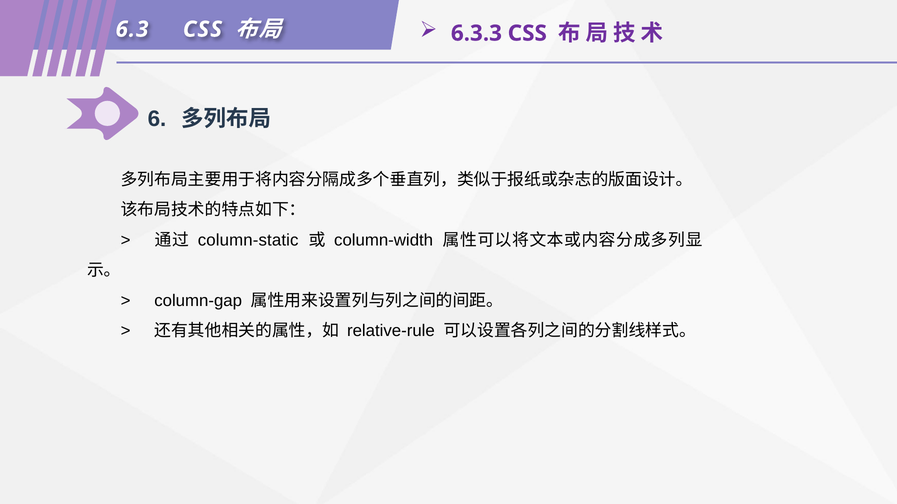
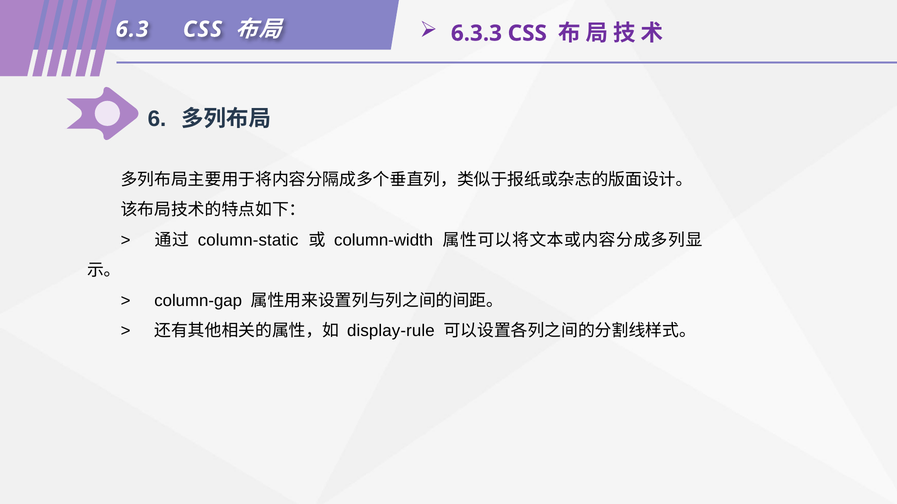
relative-rule: relative-rule -> display-rule
